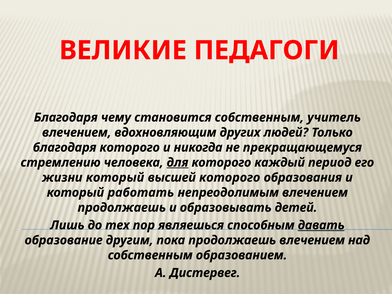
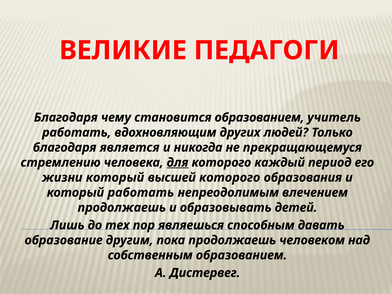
становится собственным: собственным -> образованием
влечением at (77, 132): влечением -> работать
благодаря которого: которого -> является
давать underline: present -> none
продолжаешь влечением: влечением -> человеком
